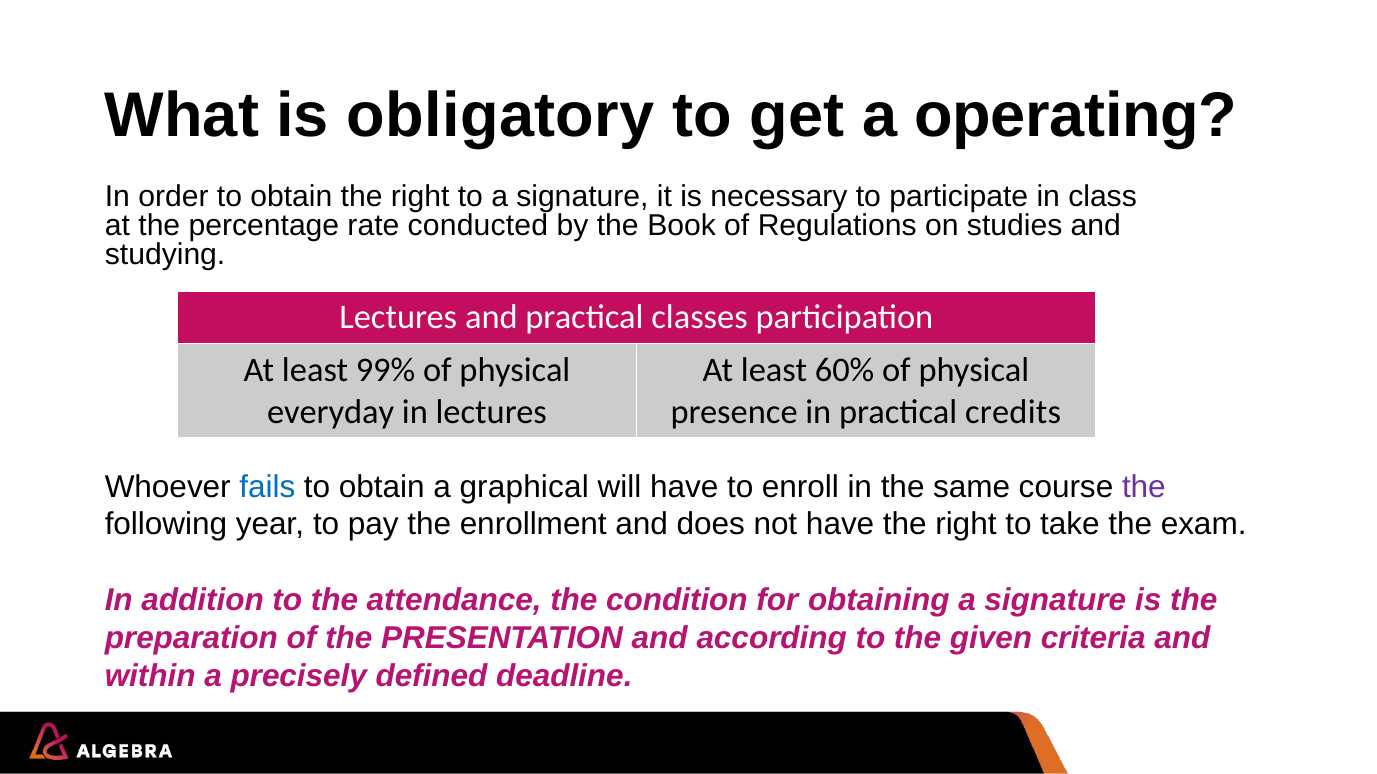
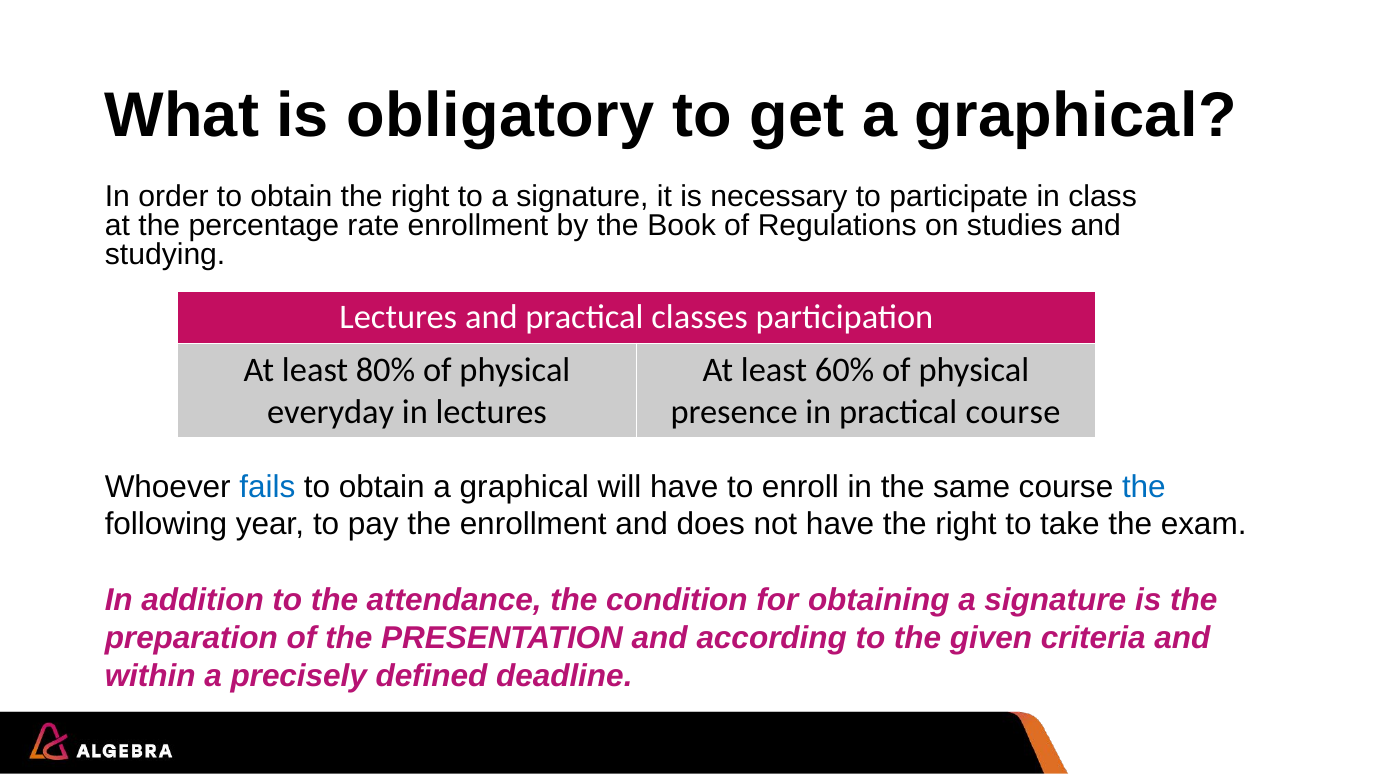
get a operating: operating -> graphical
rate conducted: conducted -> enrollment
99%: 99% -> 80%
practical credits: credits -> course
the at (1144, 487) colour: purple -> blue
